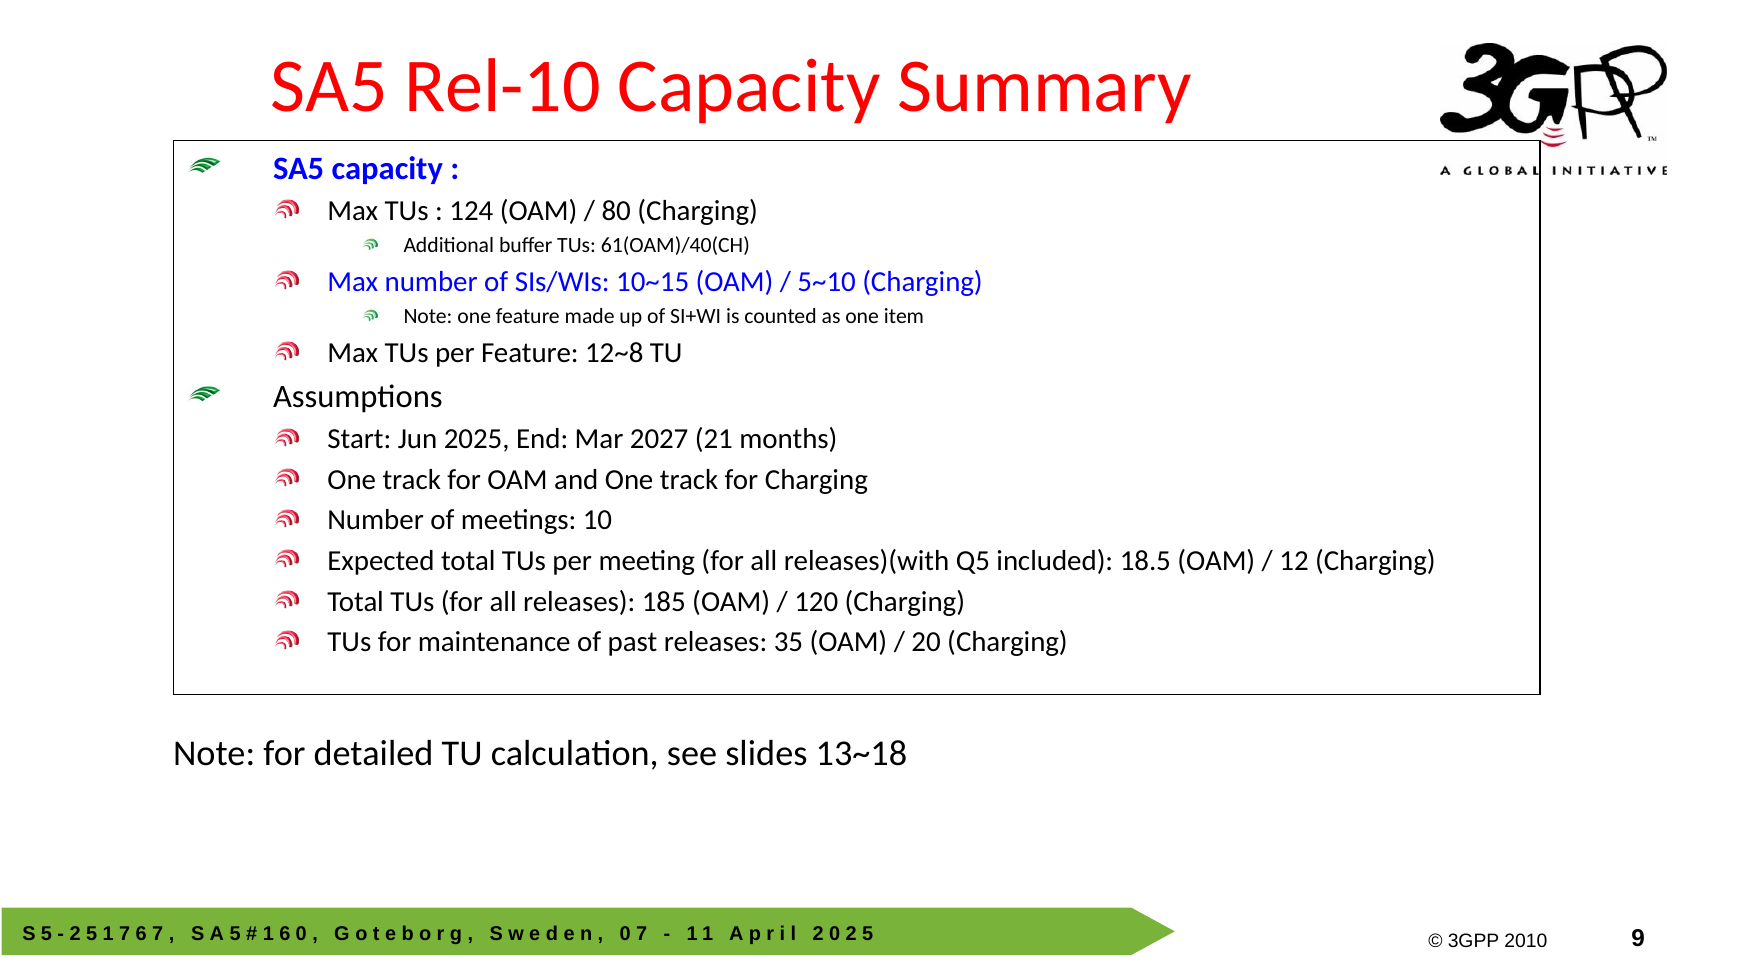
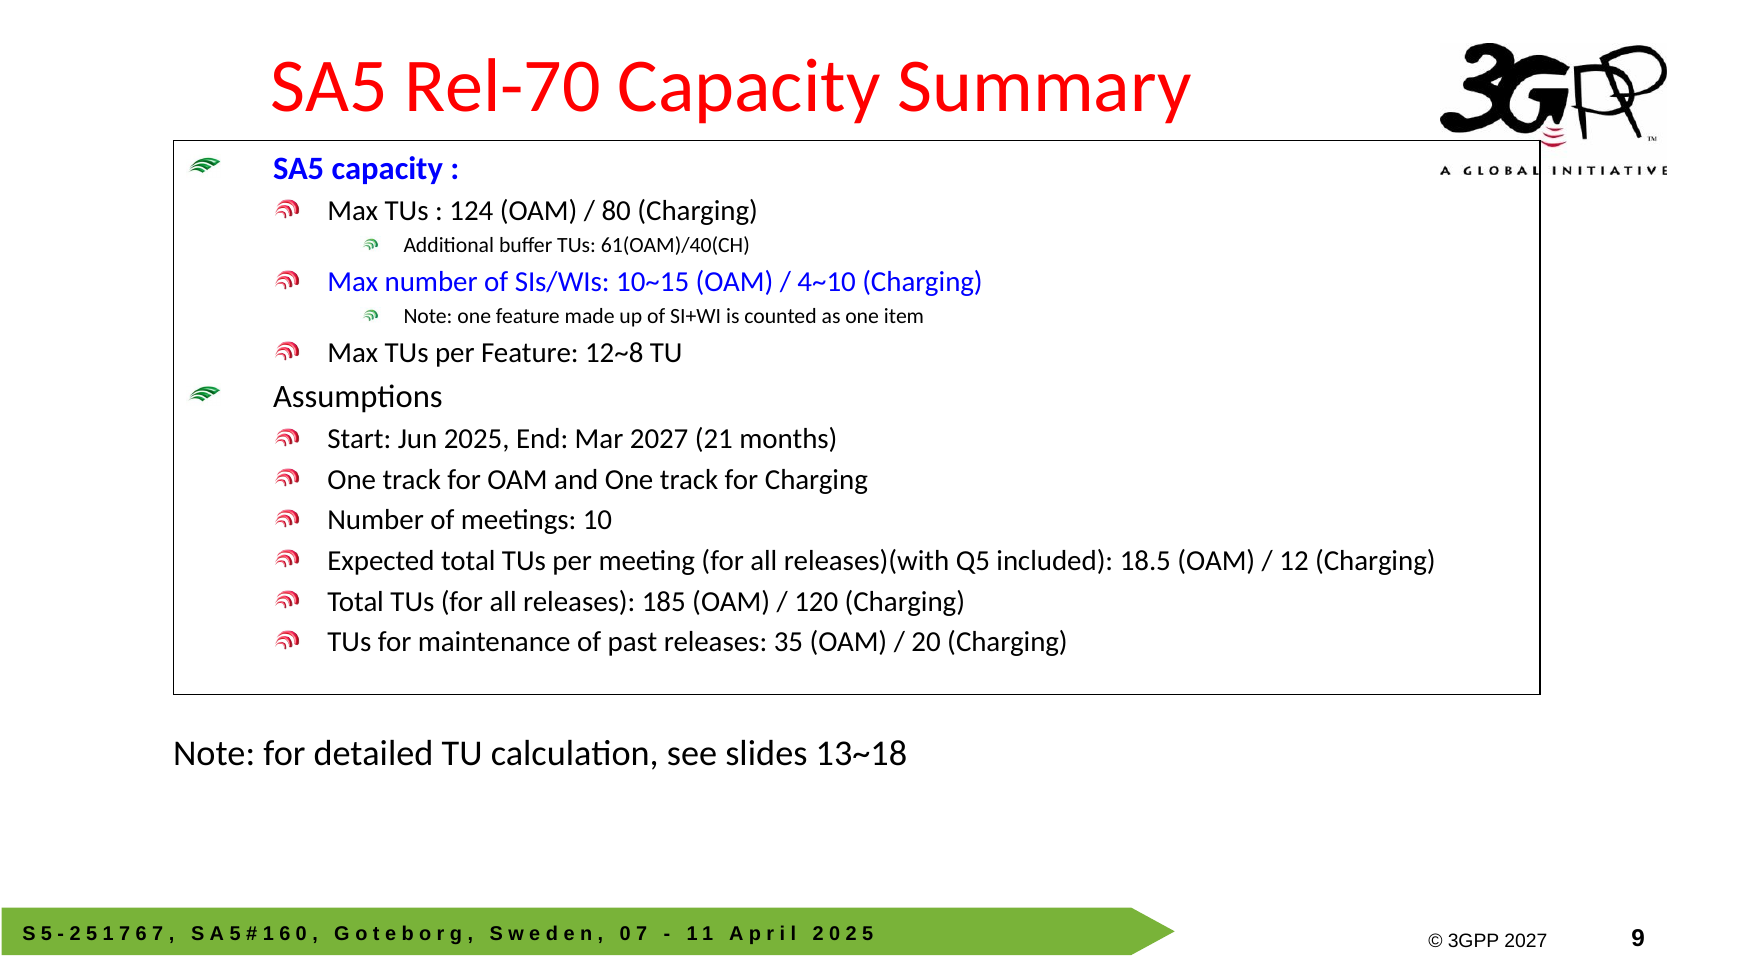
Rel-10: Rel-10 -> Rel-70
5~10: 5~10 -> 4~10
2010 at (1526, 941): 2010 -> 2027
